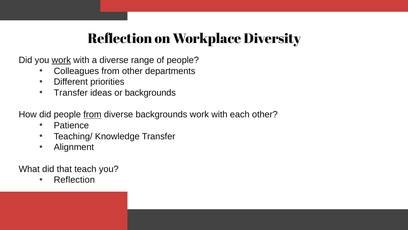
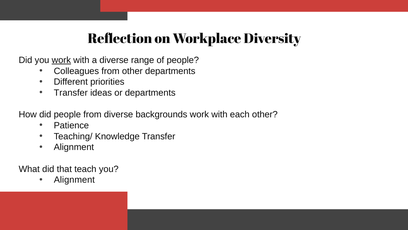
or backgrounds: backgrounds -> departments
from at (92, 114) underline: present -> none
Reflection at (74, 180): Reflection -> Alignment
